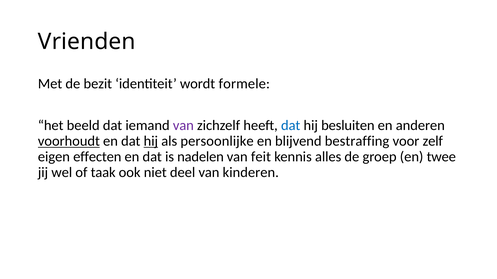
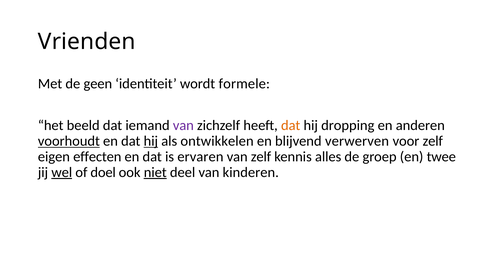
bezit: bezit -> geen
dat at (291, 126) colour: blue -> orange
besluiten: besluiten -> dropping
persoonlijke: persoonlijke -> ontwikkelen
bestraffing: bestraffing -> verwerven
nadelen: nadelen -> ervaren
van feit: feit -> zelf
wel underline: none -> present
taak: taak -> doel
niet underline: none -> present
